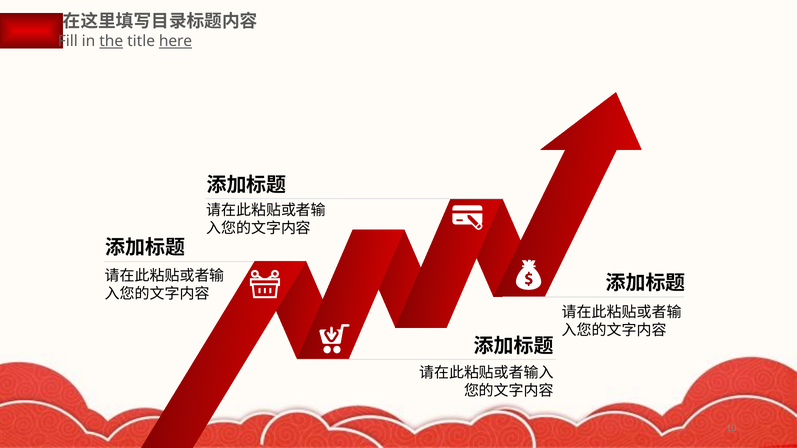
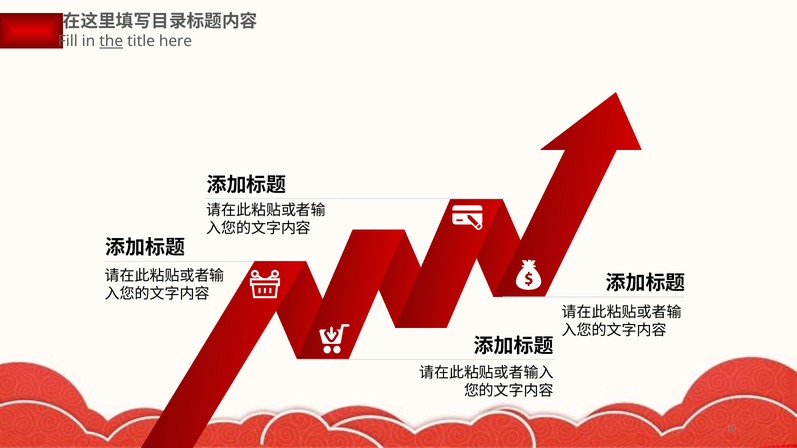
here underline: present -> none
